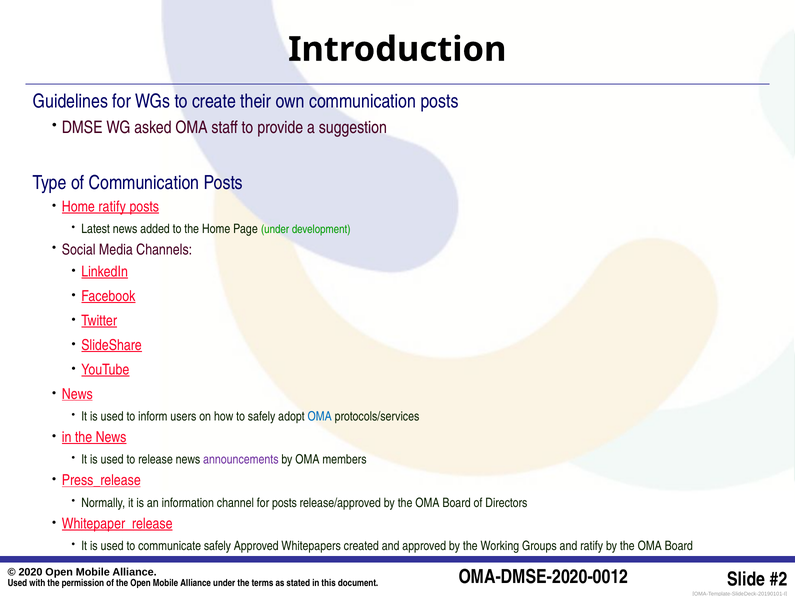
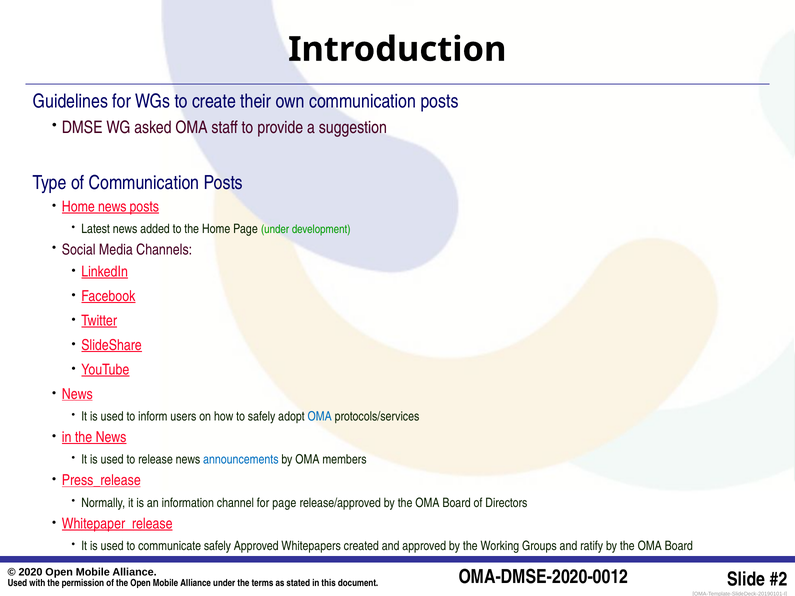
Home ratify: ratify -> news
announcements colour: purple -> blue
for posts: posts -> page
